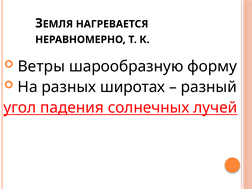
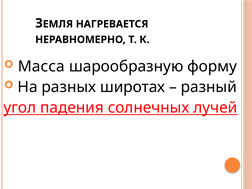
Ветры: Ветры -> Масса
